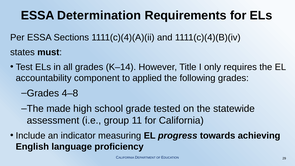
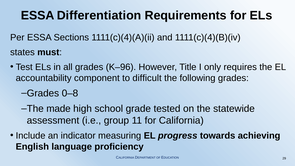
Determination: Determination -> Differentiation
K–14: K–14 -> K–96
applied: applied -> difficult
4–8: 4–8 -> 0–8
